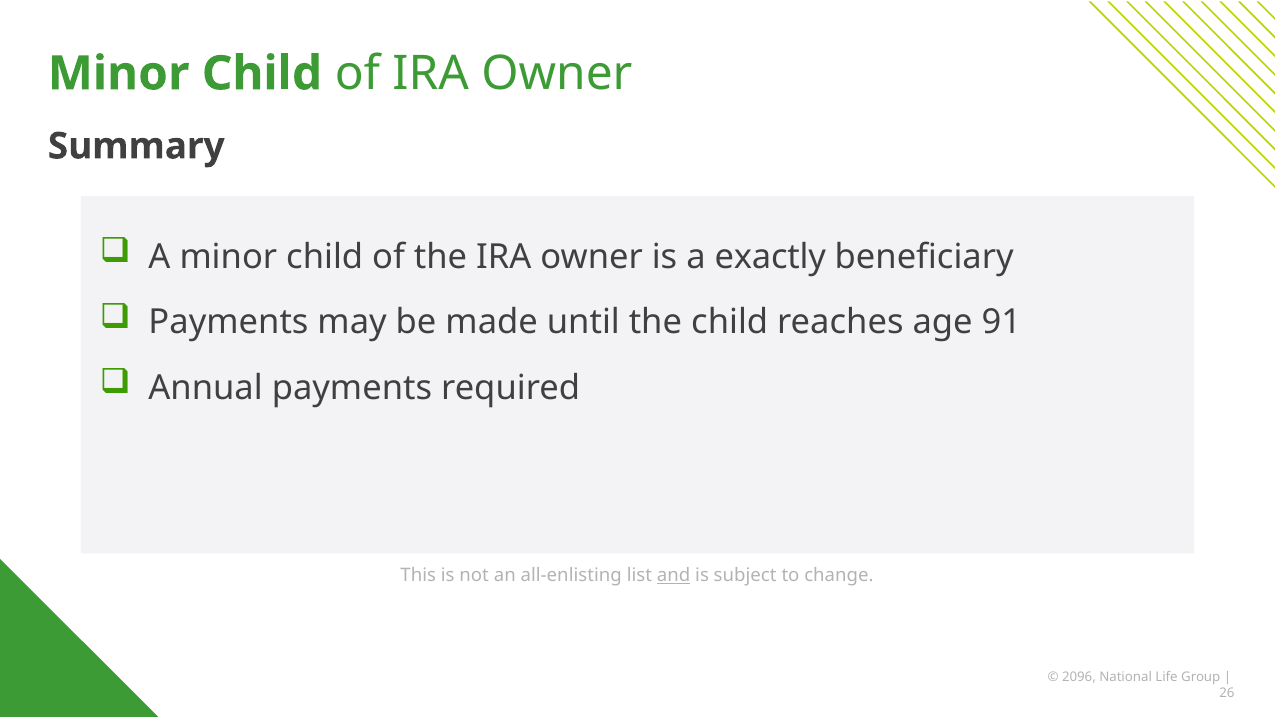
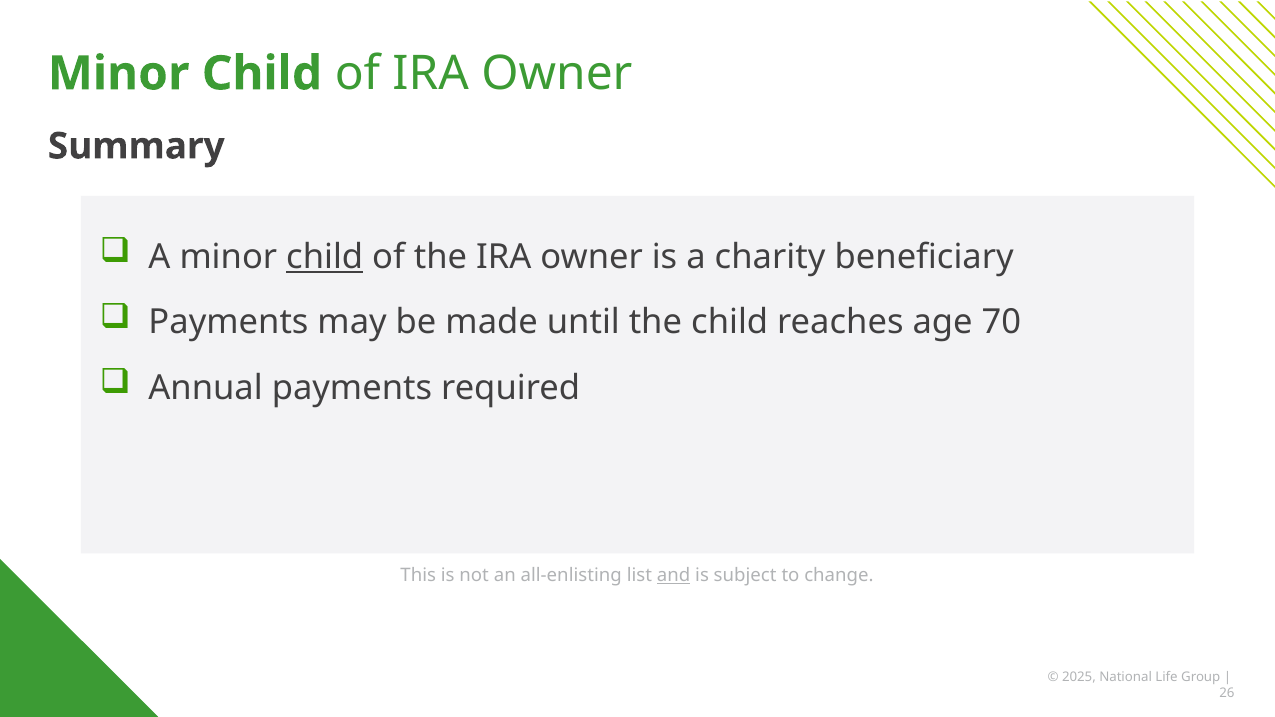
child at (325, 257) underline: none -> present
exactly: exactly -> charity
91: 91 -> 70
2096: 2096 -> 2025
